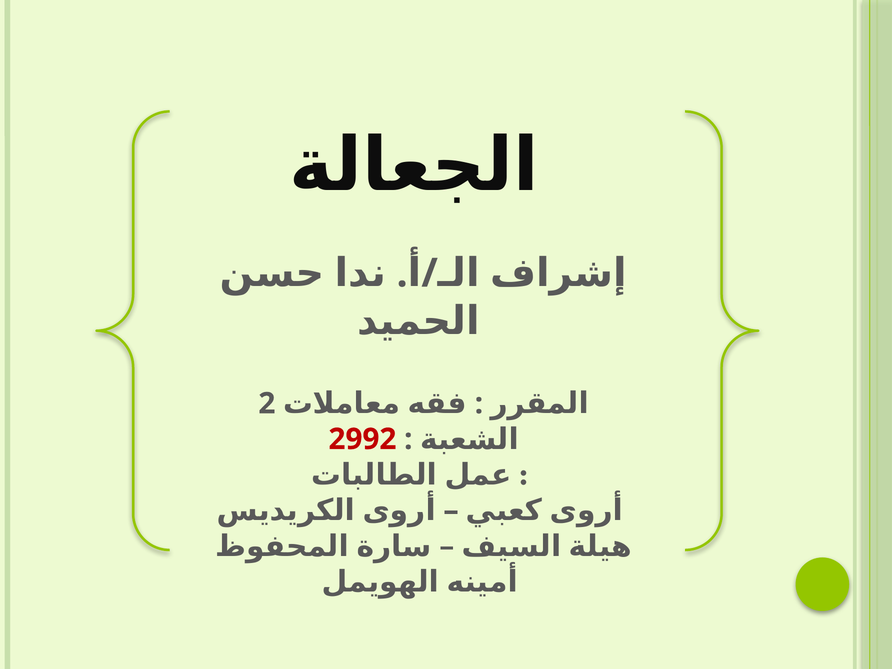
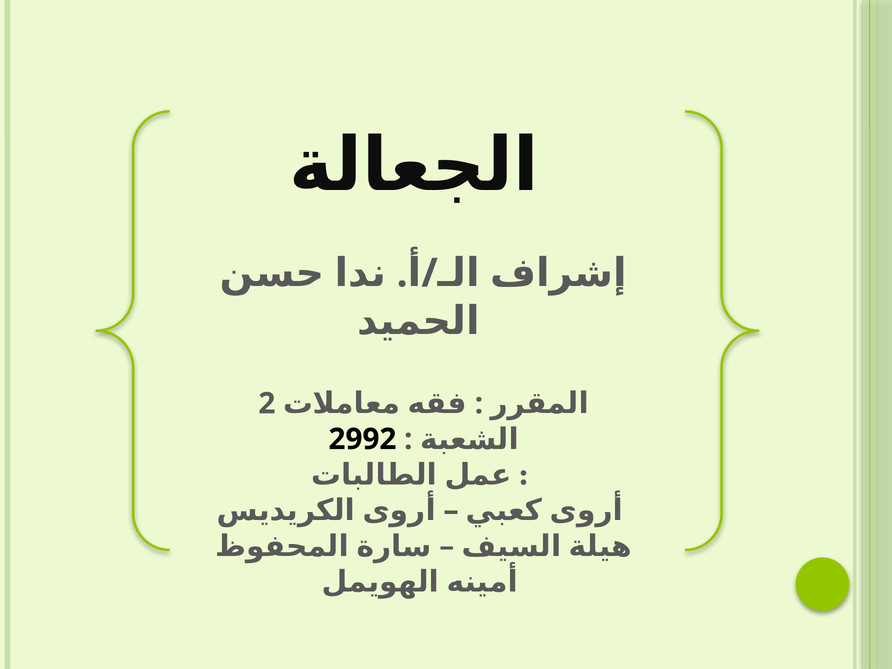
2992 colour: red -> black
